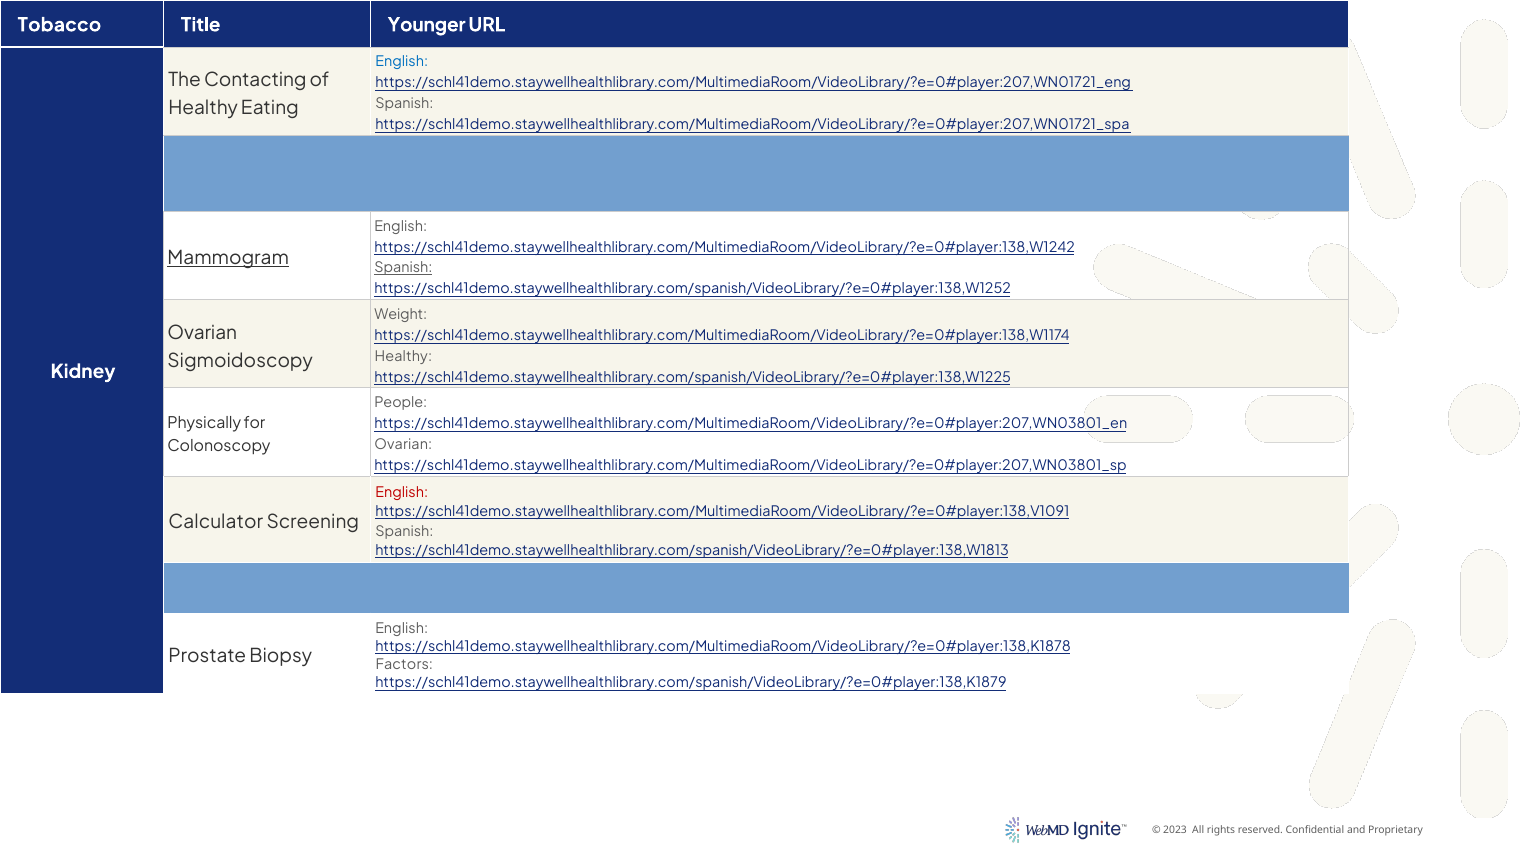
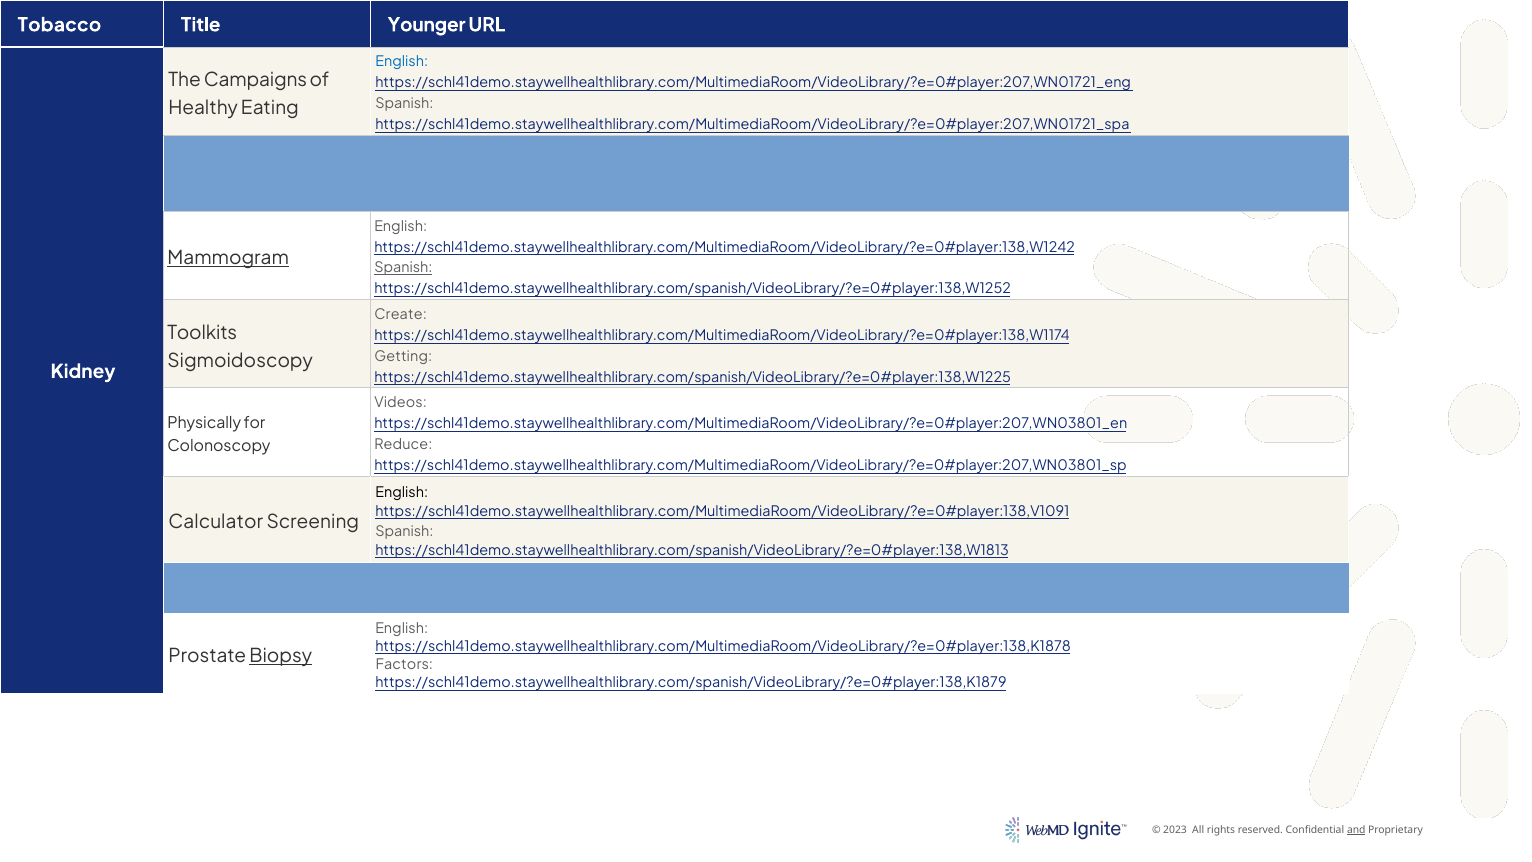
Contacting: Contacting -> Campaigns
Weight: Weight -> Create
Ovarian at (202, 333): Ovarian -> Toolkits
Healthy at (403, 357): Healthy -> Getting
People at (401, 403): People -> Videos
Ovarian at (403, 445): Ovarian -> Reduce
English at (402, 493) colour: red -> black
Biopsy underline: none -> present
and at (1356, 830) underline: none -> present
